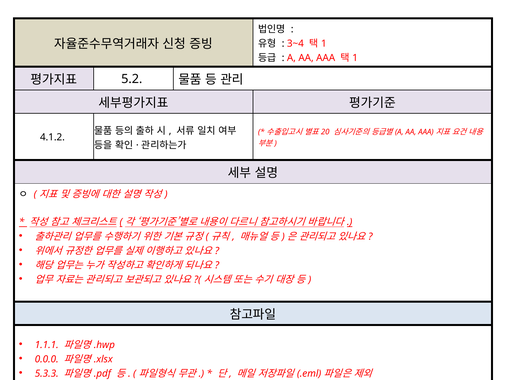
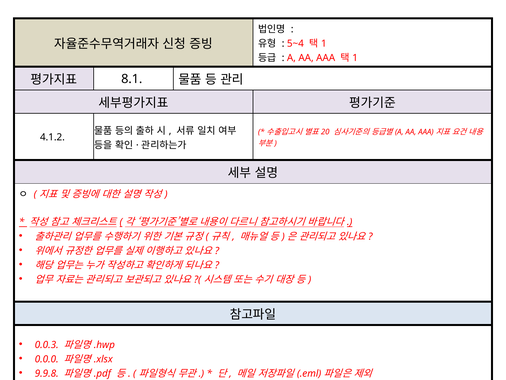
3~4: 3~4 -> 5~4
5.2: 5.2 -> 8.1
1.1.1: 1.1.1 -> 0.0.3
5.3.3: 5.3.3 -> 9.9.8
